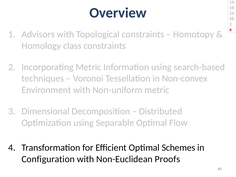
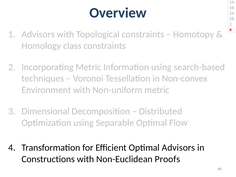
Optimal Schemes: Schemes -> Advisors
Configuration: Configuration -> Constructions
